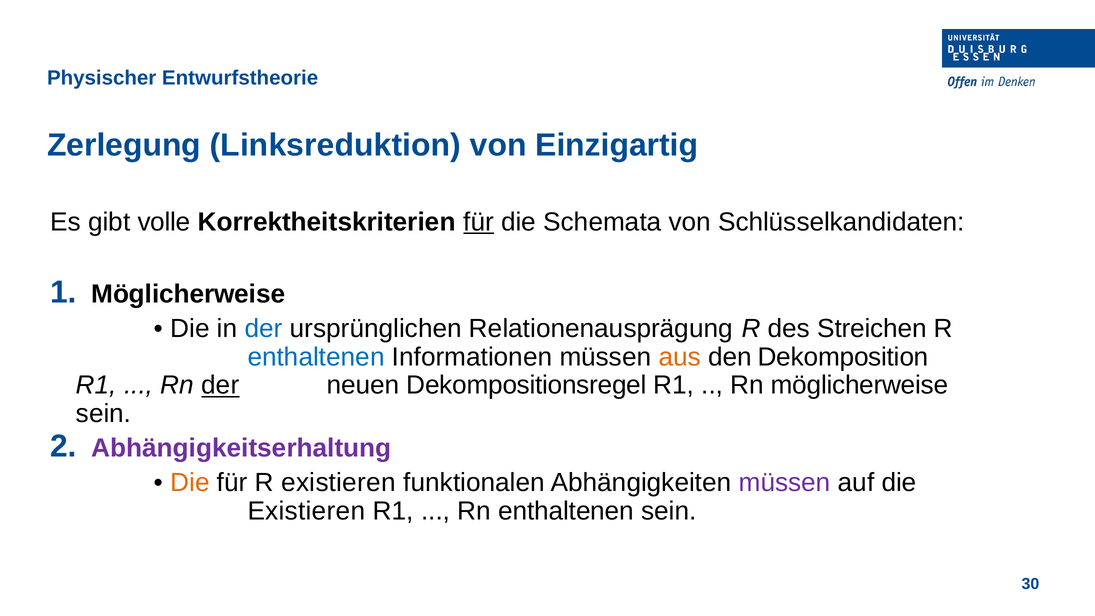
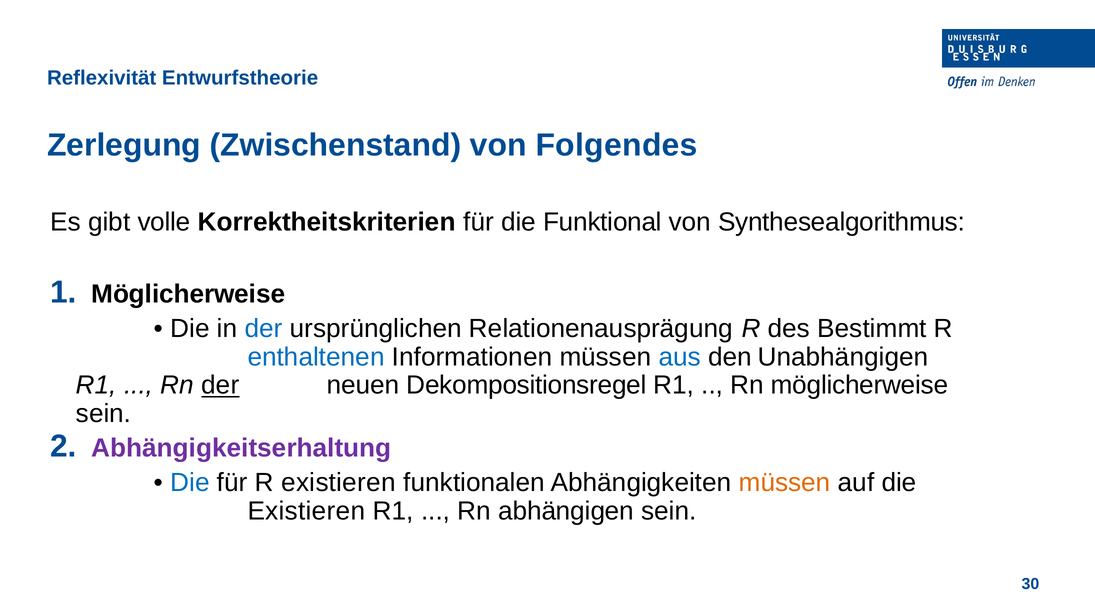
Physischer: Physischer -> Reflexivität
Linksreduktion: Linksreduktion -> Zwischenstand
Einzigartig: Einzigartig -> Folgendes
für at (479, 222) underline: present -> none
Schemata: Schemata -> Funktional
Schlüsselkandidaten: Schlüsselkandidaten -> Synthesealgorithmus
Streichen: Streichen -> Bestimmt
aus colour: orange -> blue
Dekomposition: Dekomposition -> Unabhängigen
Die at (190, 483) colour: orange -> blue
müssen at (785, 483) colour: purple -> orange
Rn enthaltenen: enthaltenen -> abhängigen
